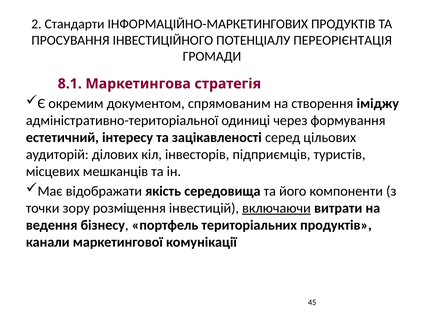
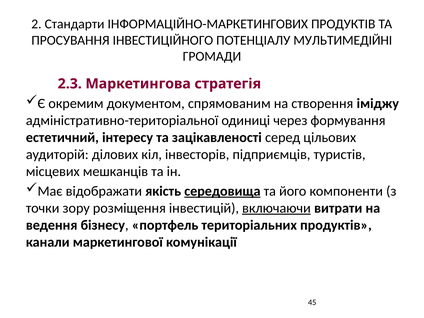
ПЕРЕОРІЄНТАЦІЯ: ПЕРЕОРІЄНТАЦІЯ -> МУЛЬТИМЕДІЙНІ
8.1: 8.1 -> 2.3
середовища underline: none -> present
